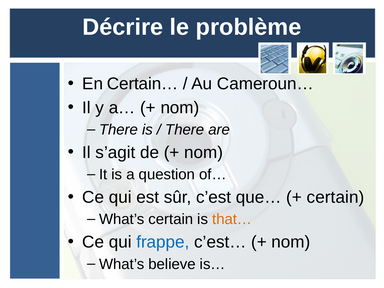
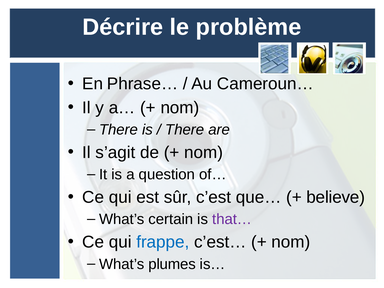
Certain…: Certain… -> Phrase…
certain at (336, 197): certain -> believe
that… colour: orange -> purple
believe: believe -> plumes
